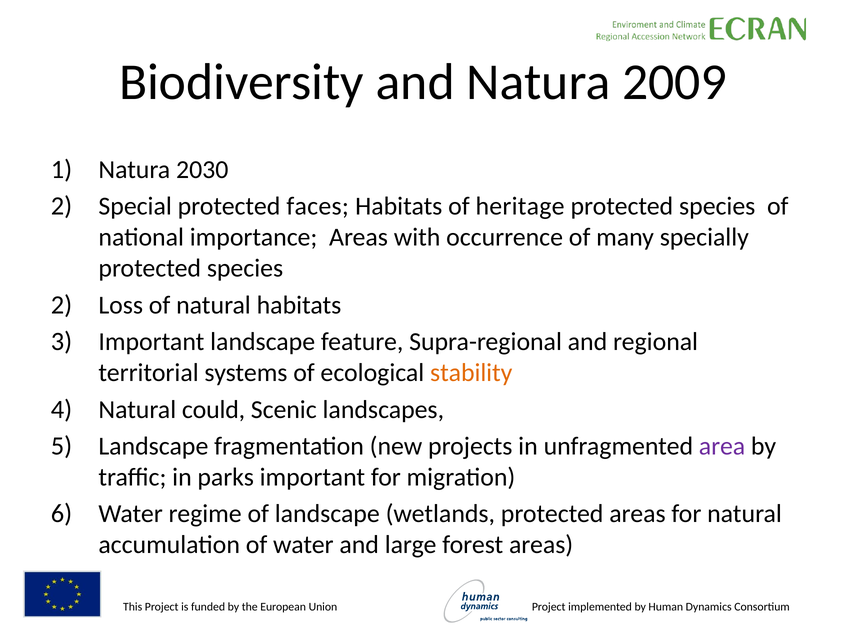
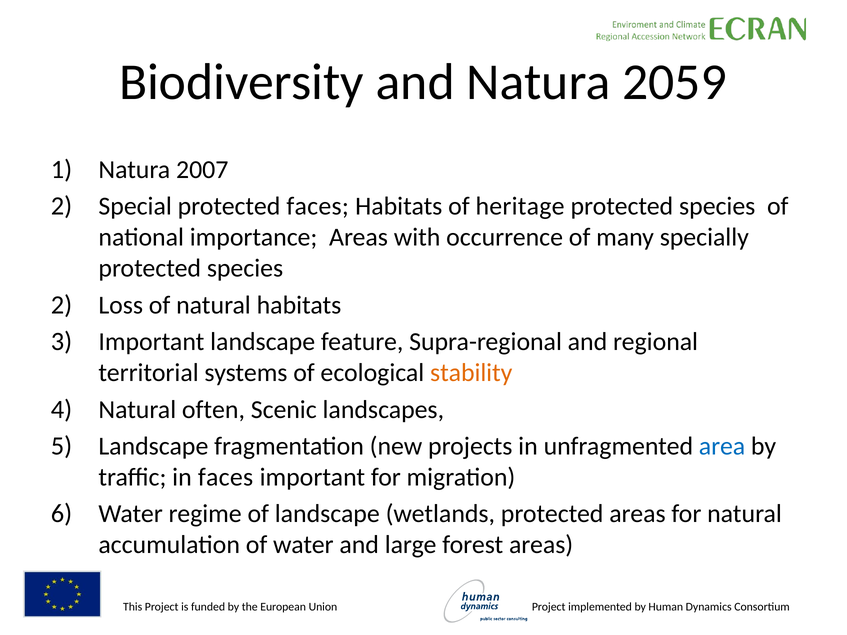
2009: 2009 -> 2059
2030: 2030 -> 2007
could: could -> often
area colour: purple -> blue
in parks: parks -> faces
